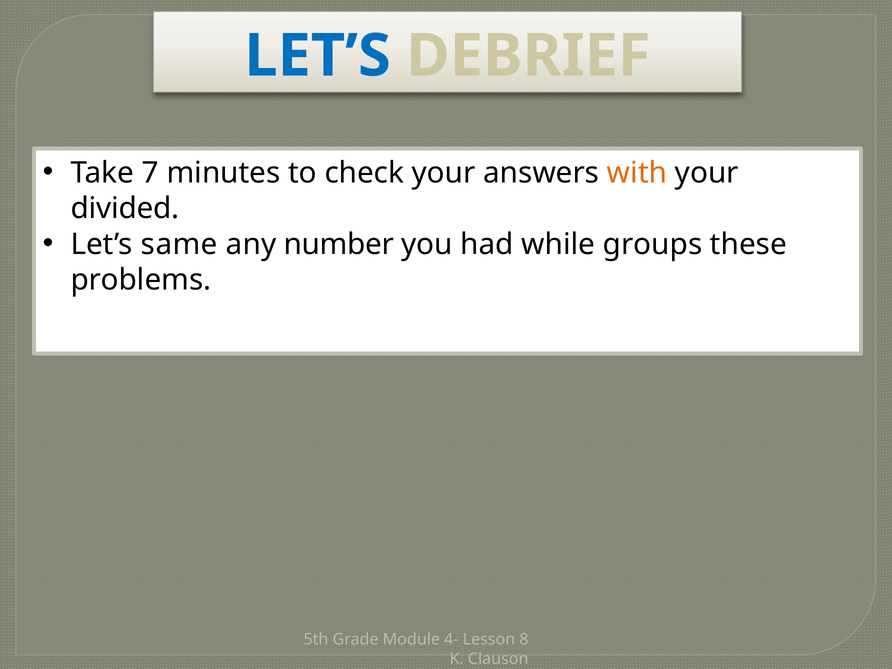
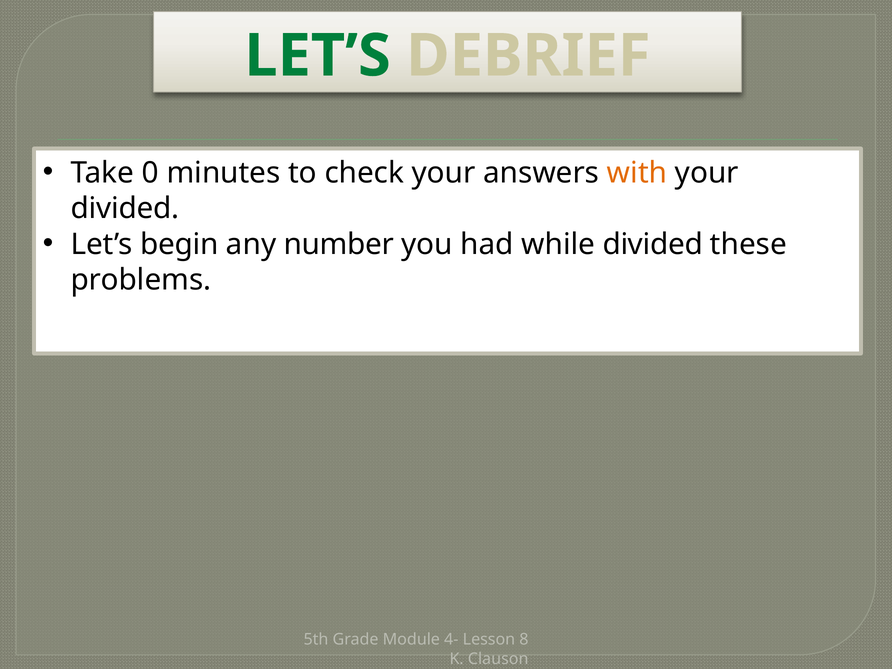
LET’S at (318, 56) colour: blue -> green
7: 7 -> 0
same: same -> begin
while groups: groups -> divided
